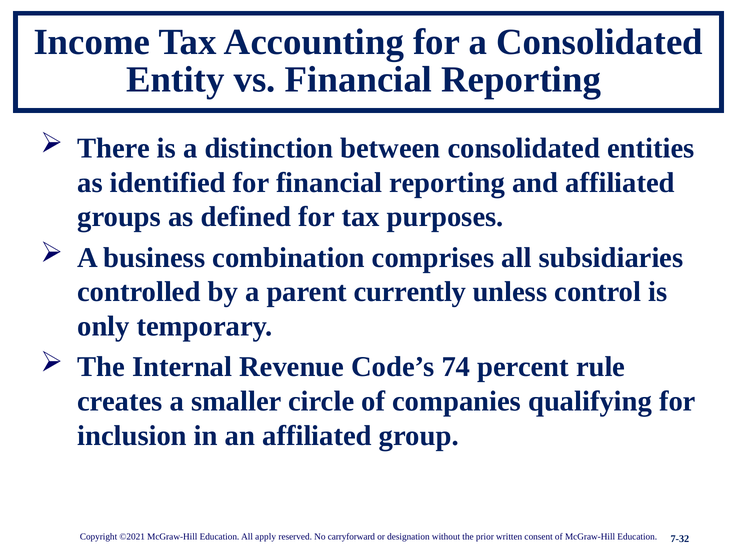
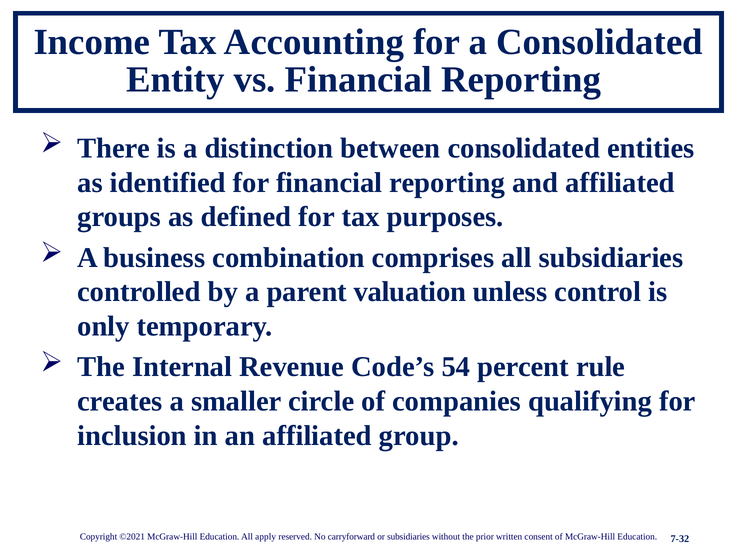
currently: currently -> valuation
74: 74 -> 54
or designation: designation -> subsidiaries
